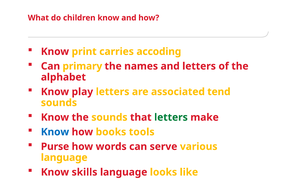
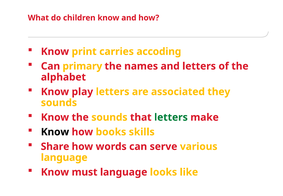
tend: tend -> they
Know at (55, 132) colour: blue -> black
tools: tools -> skills
Purse: Purse -> Share
skills: skills -> must
